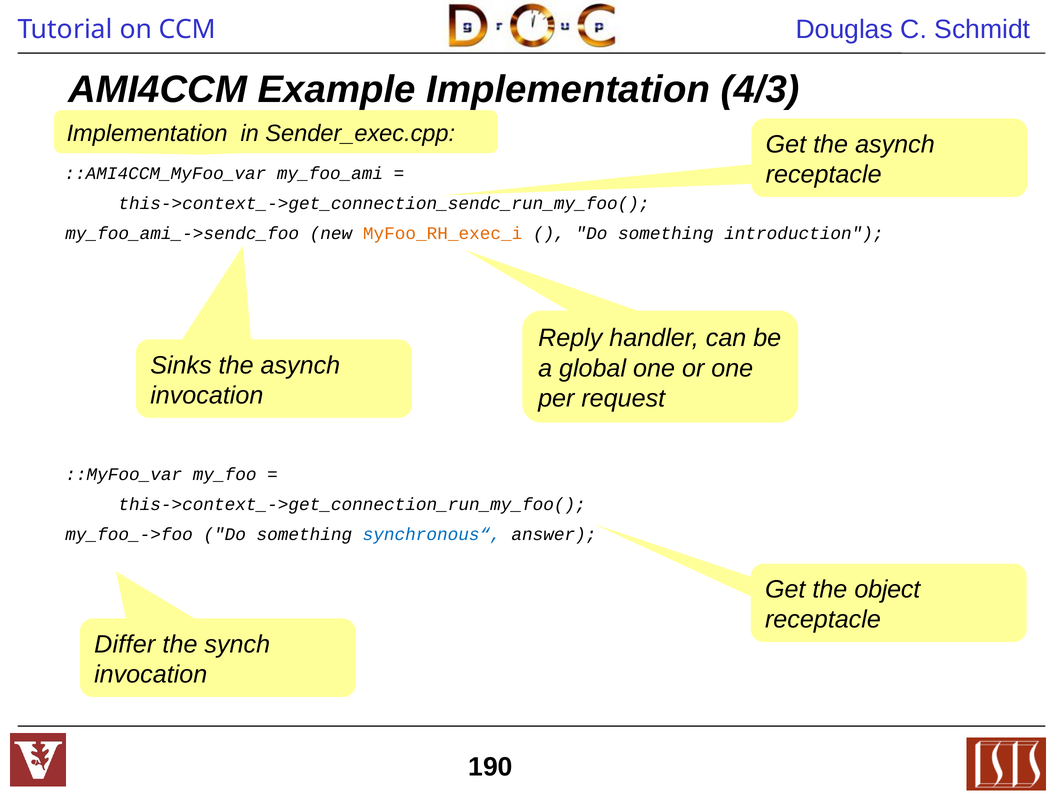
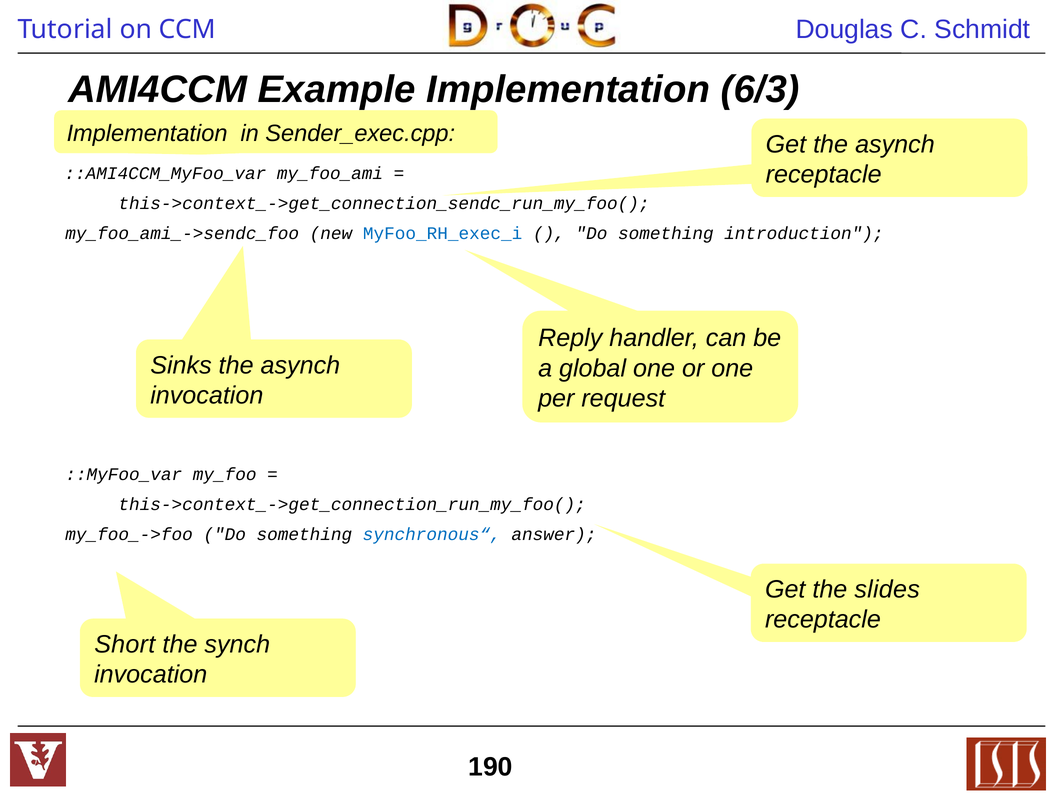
4/3: 4/3 -> 6/3
MyFoo_RH_exec_i colour: orange -> blue
object: object -> slides
Differ: Differ -> Short
